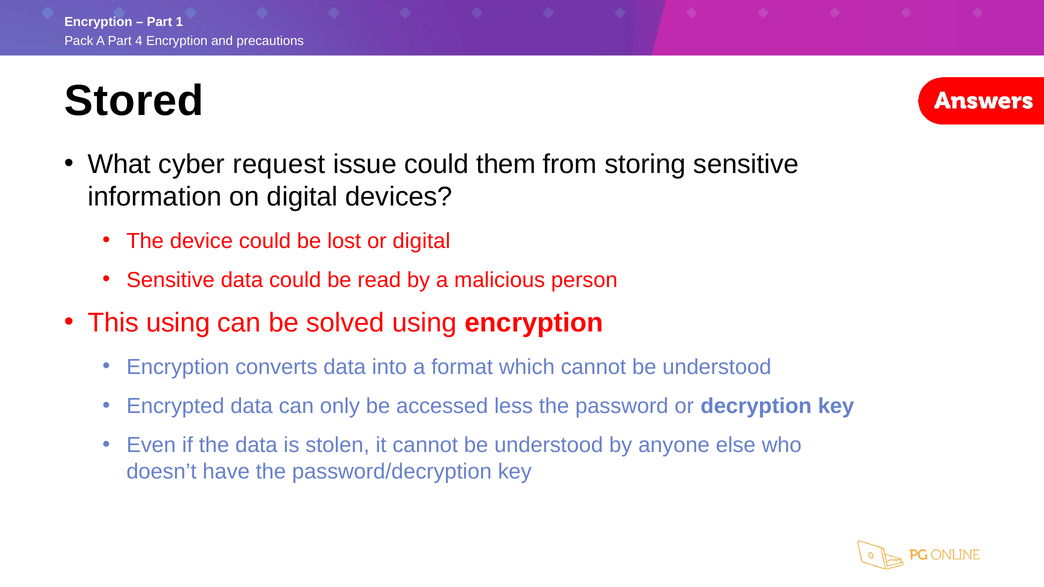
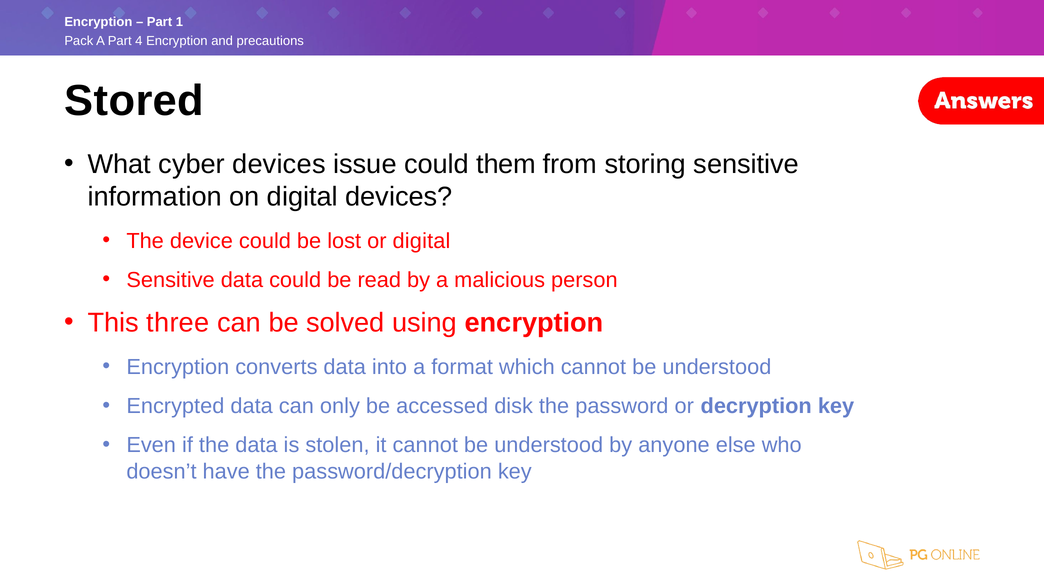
cyber request: request -> devices
This using: using -> three
less: less -> disk
